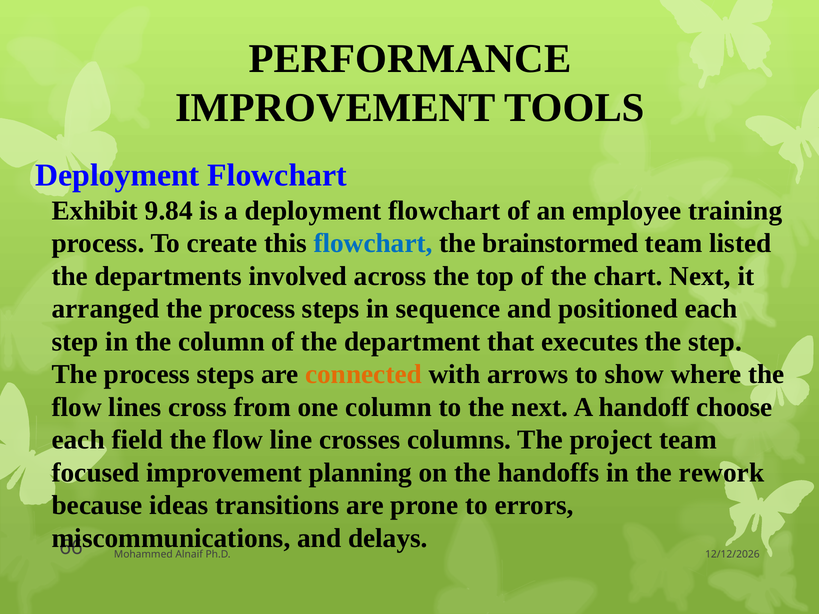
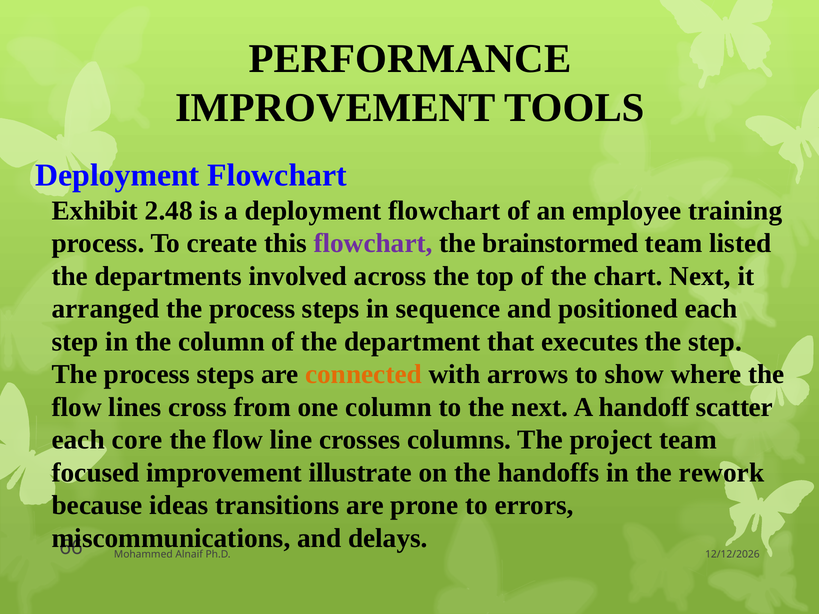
9.84: 9.84 -> 2.48
flowchart at (373, 243) colour: blue -> purple
choose: choose -> scatter
field: field -> core
planning: planning -> illustrate
